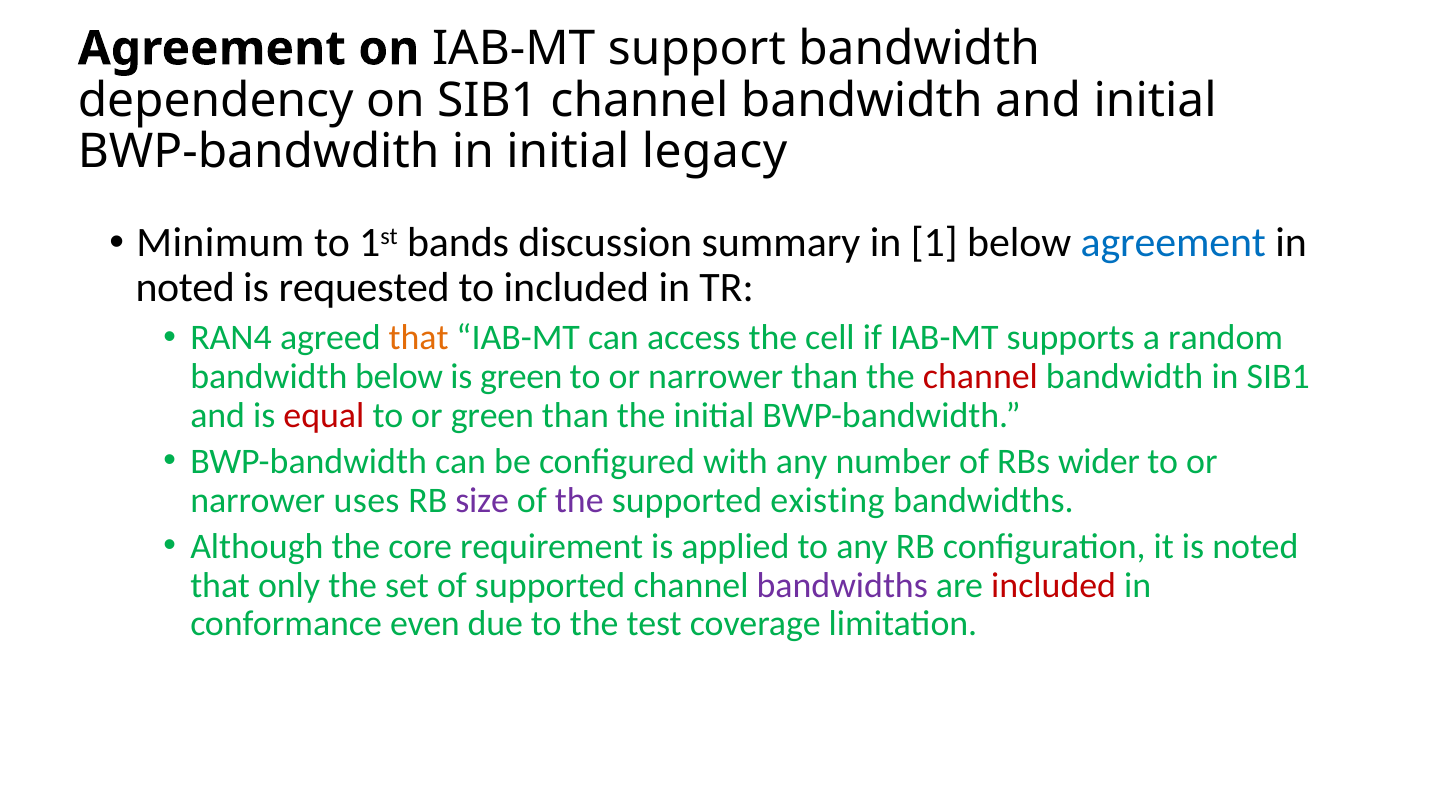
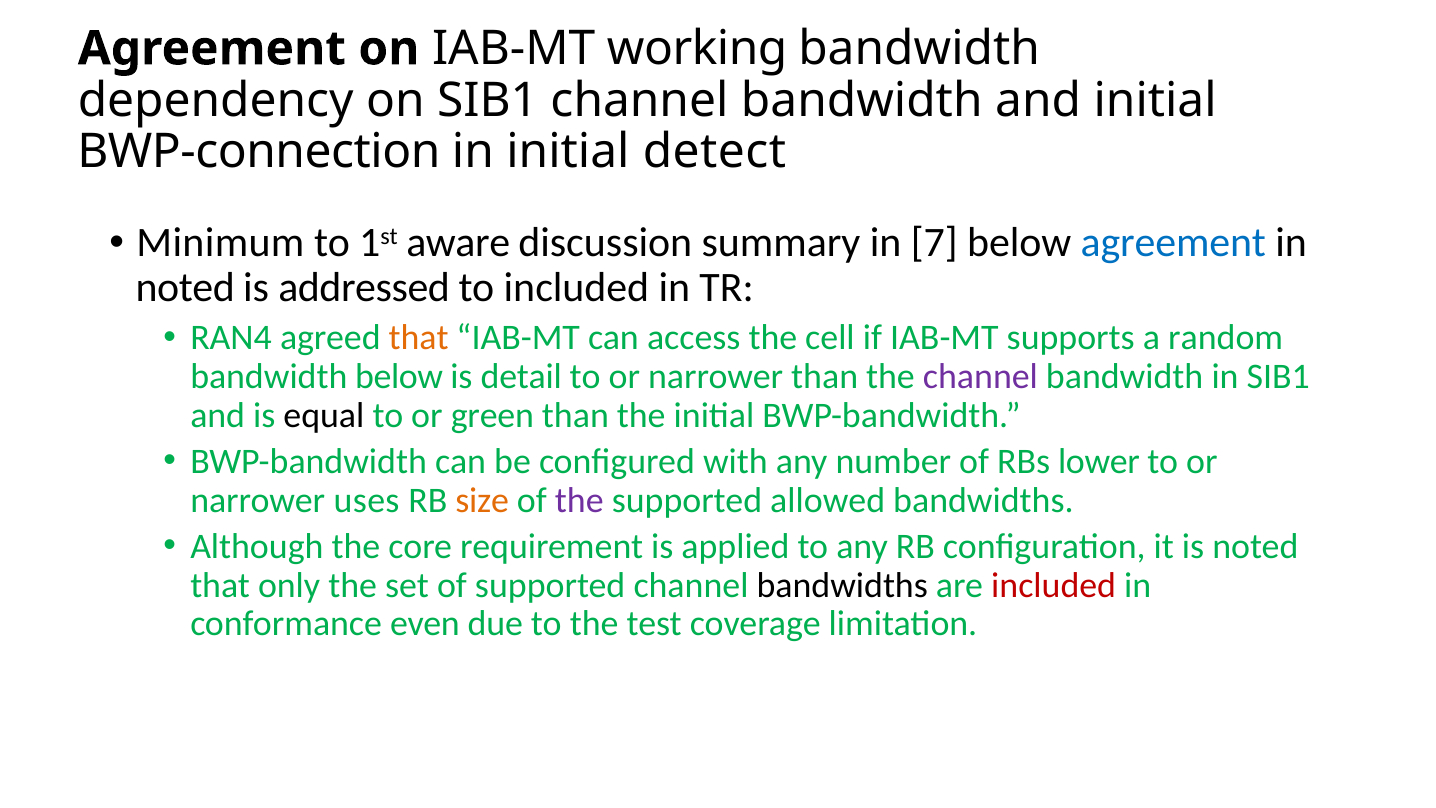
support: support -> working
BWP-bandwdith: BWP-bandwdith -> BWP-connection
legacy: legacy -> detect
bands: bands -> aware
1: 1 -> 7
requested: requested -> addressed
is green: green -> detail
channel at (980, 376) colour: red -> purple
equal colour: red -> black
wider: wider -> lower
size colour: purple -> orange
existing: existing -> allowed
bandwidths at (842, 585) colour: purple -> black
